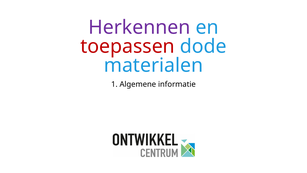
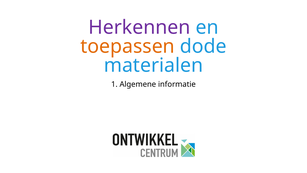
toepassen colour: red -> orange
